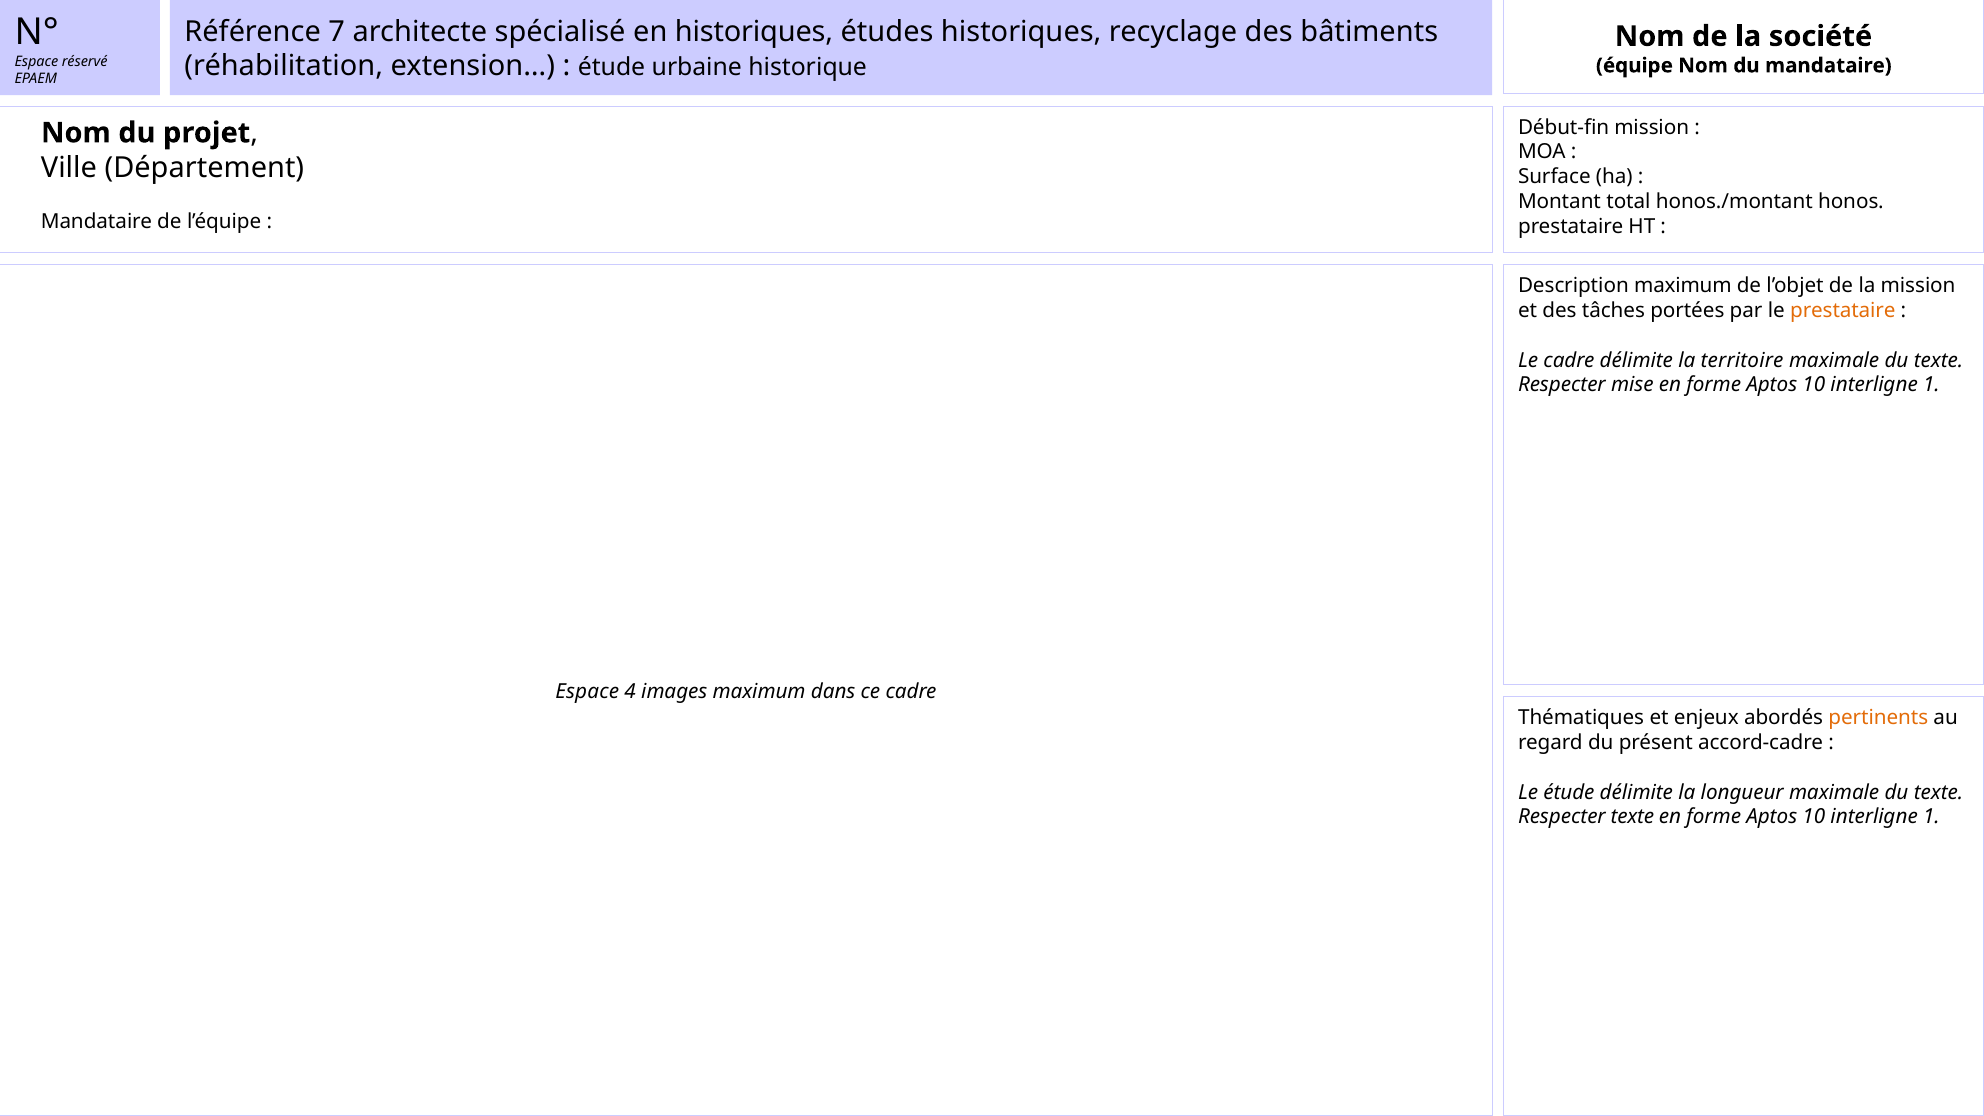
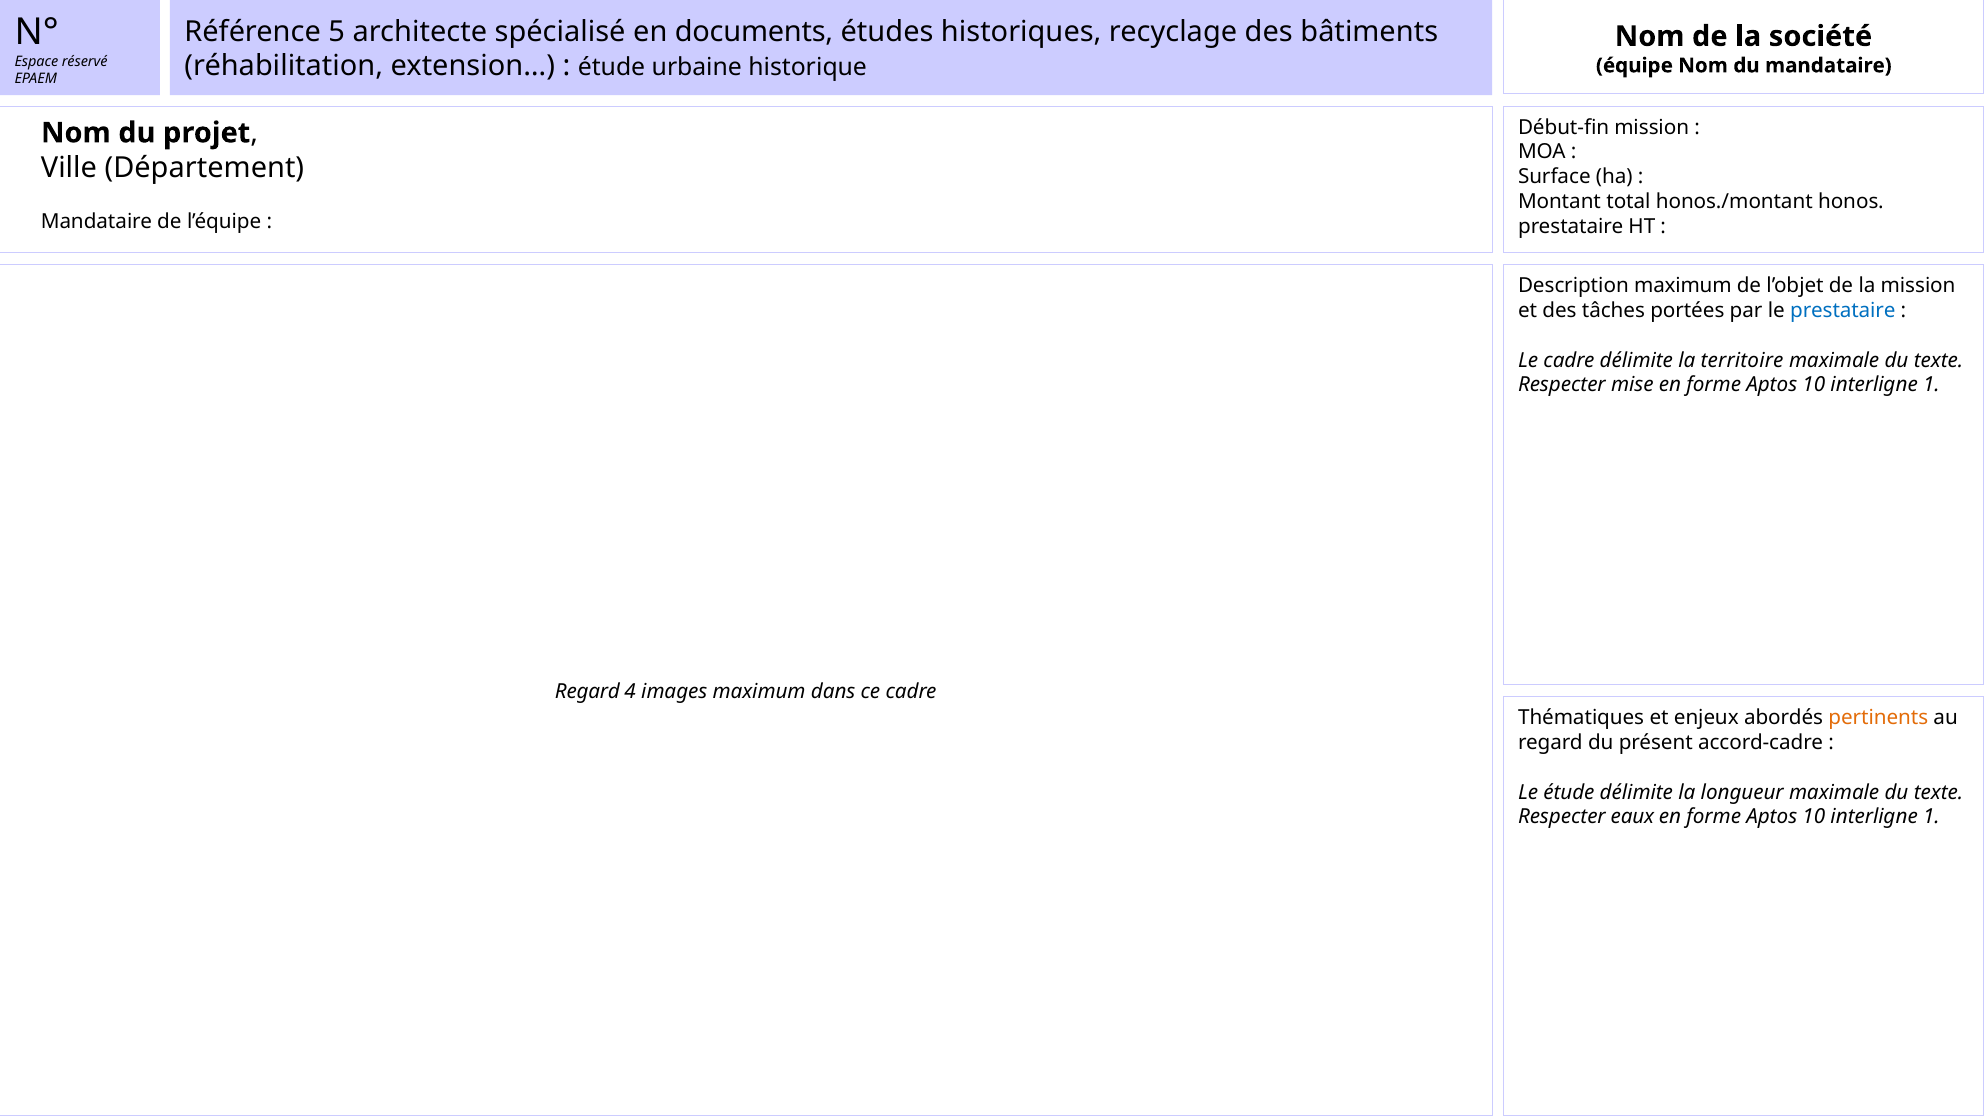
7: 7 -> 5
en historiques: historiques -> documents
prestataire at (1843, 311) colour: orange -> blue
Espace at (587, 692): Espace -> Regard
Respecter texte: texte -> eaux
